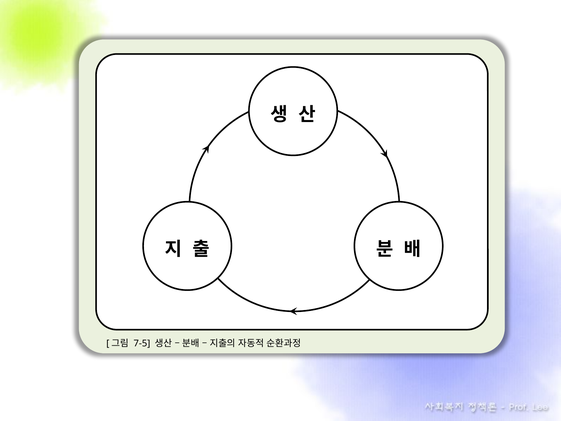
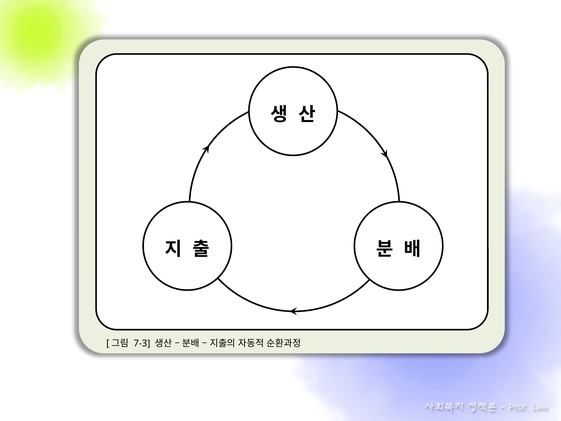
7-5: 7-5 -> 7-3
